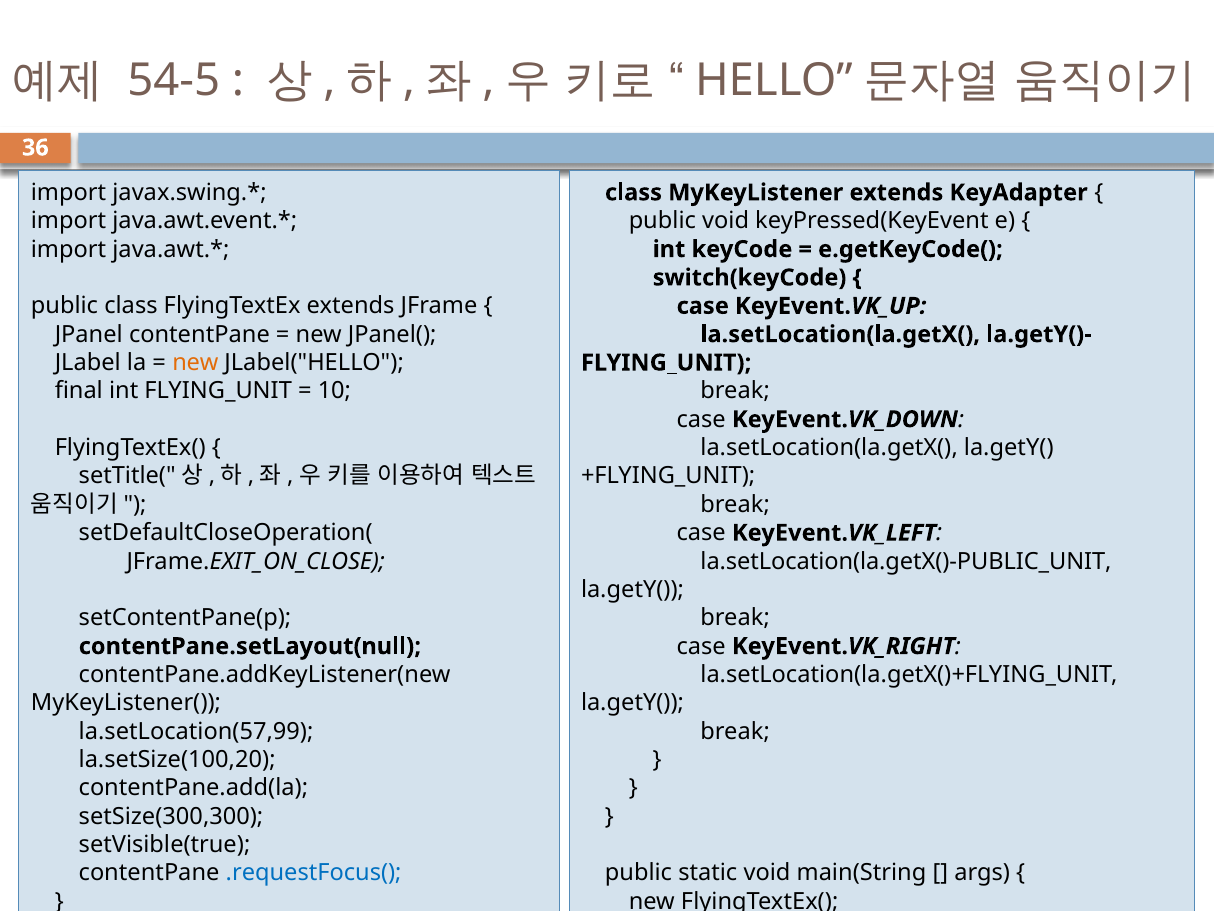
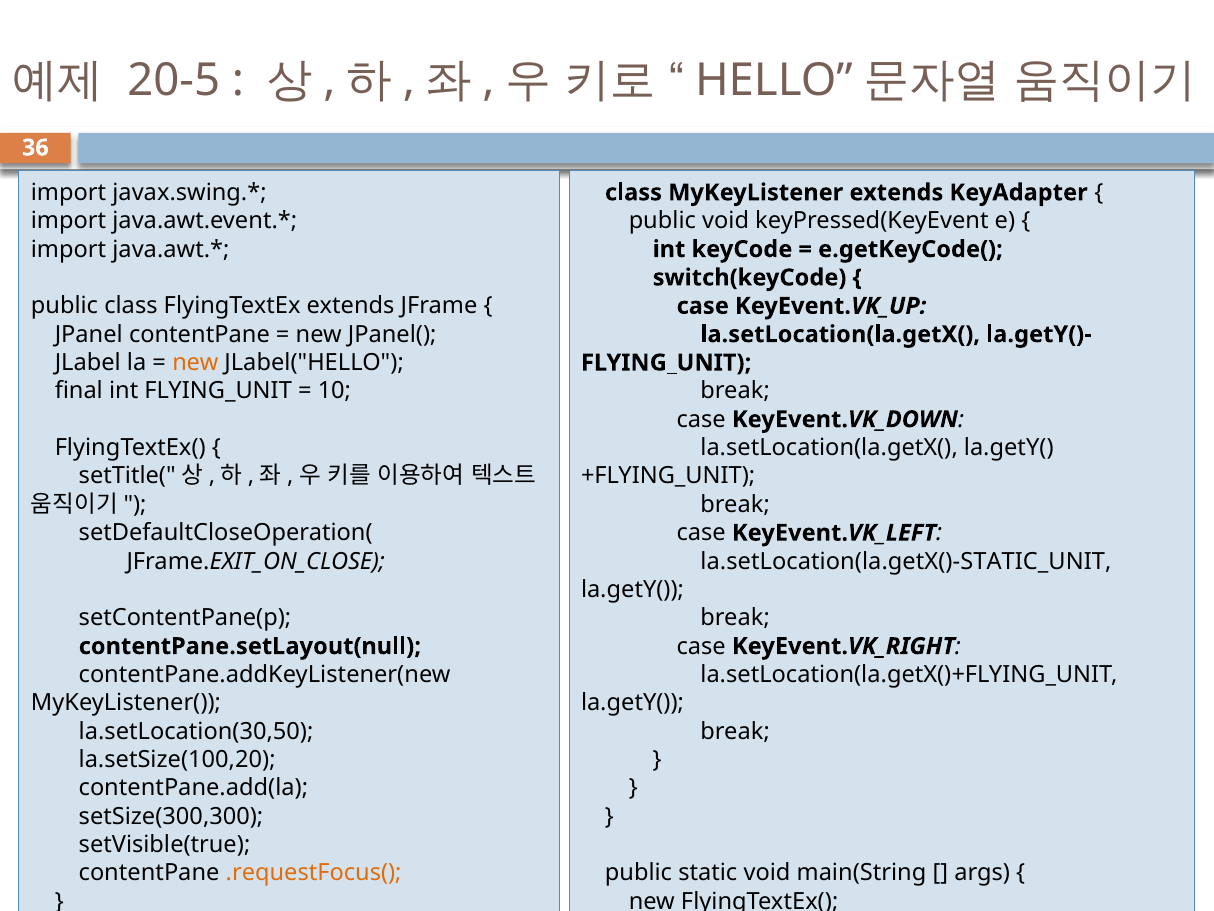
54-5: 54-5 -> 20-5
la.setLocation(la.getX()-PUBLIC_UNIT: la.setLocation(la.getX()-PUBLIC_UNIT -> la.setLocation(la.getX()-STATIC_UNIT
la.setLocation(57,99: la.setLocation(57,99 -> la.setLocation(30,50
.requestFocus( colour: blue -> orange
